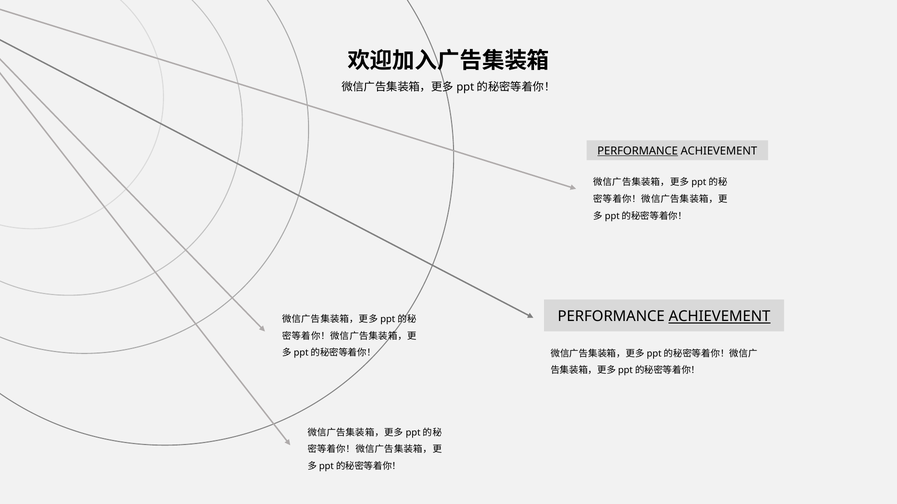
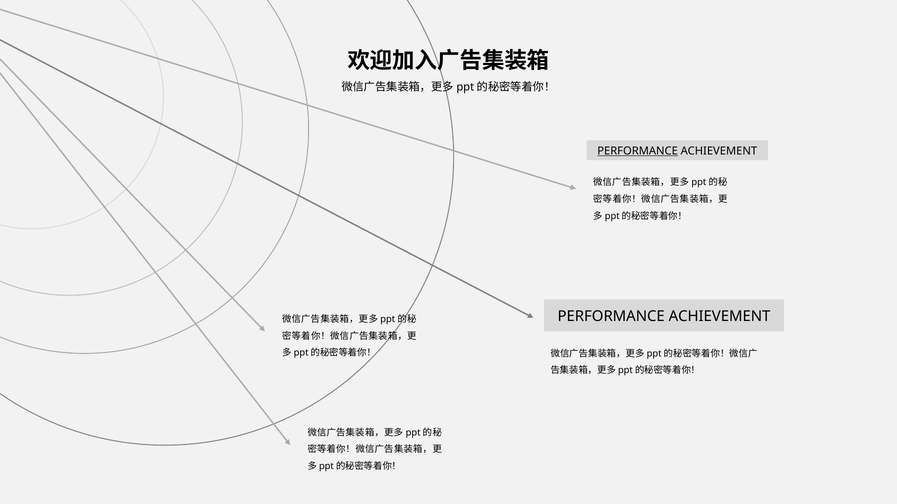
ACHIEVEMENT at (720, 317) underline: present -> none
